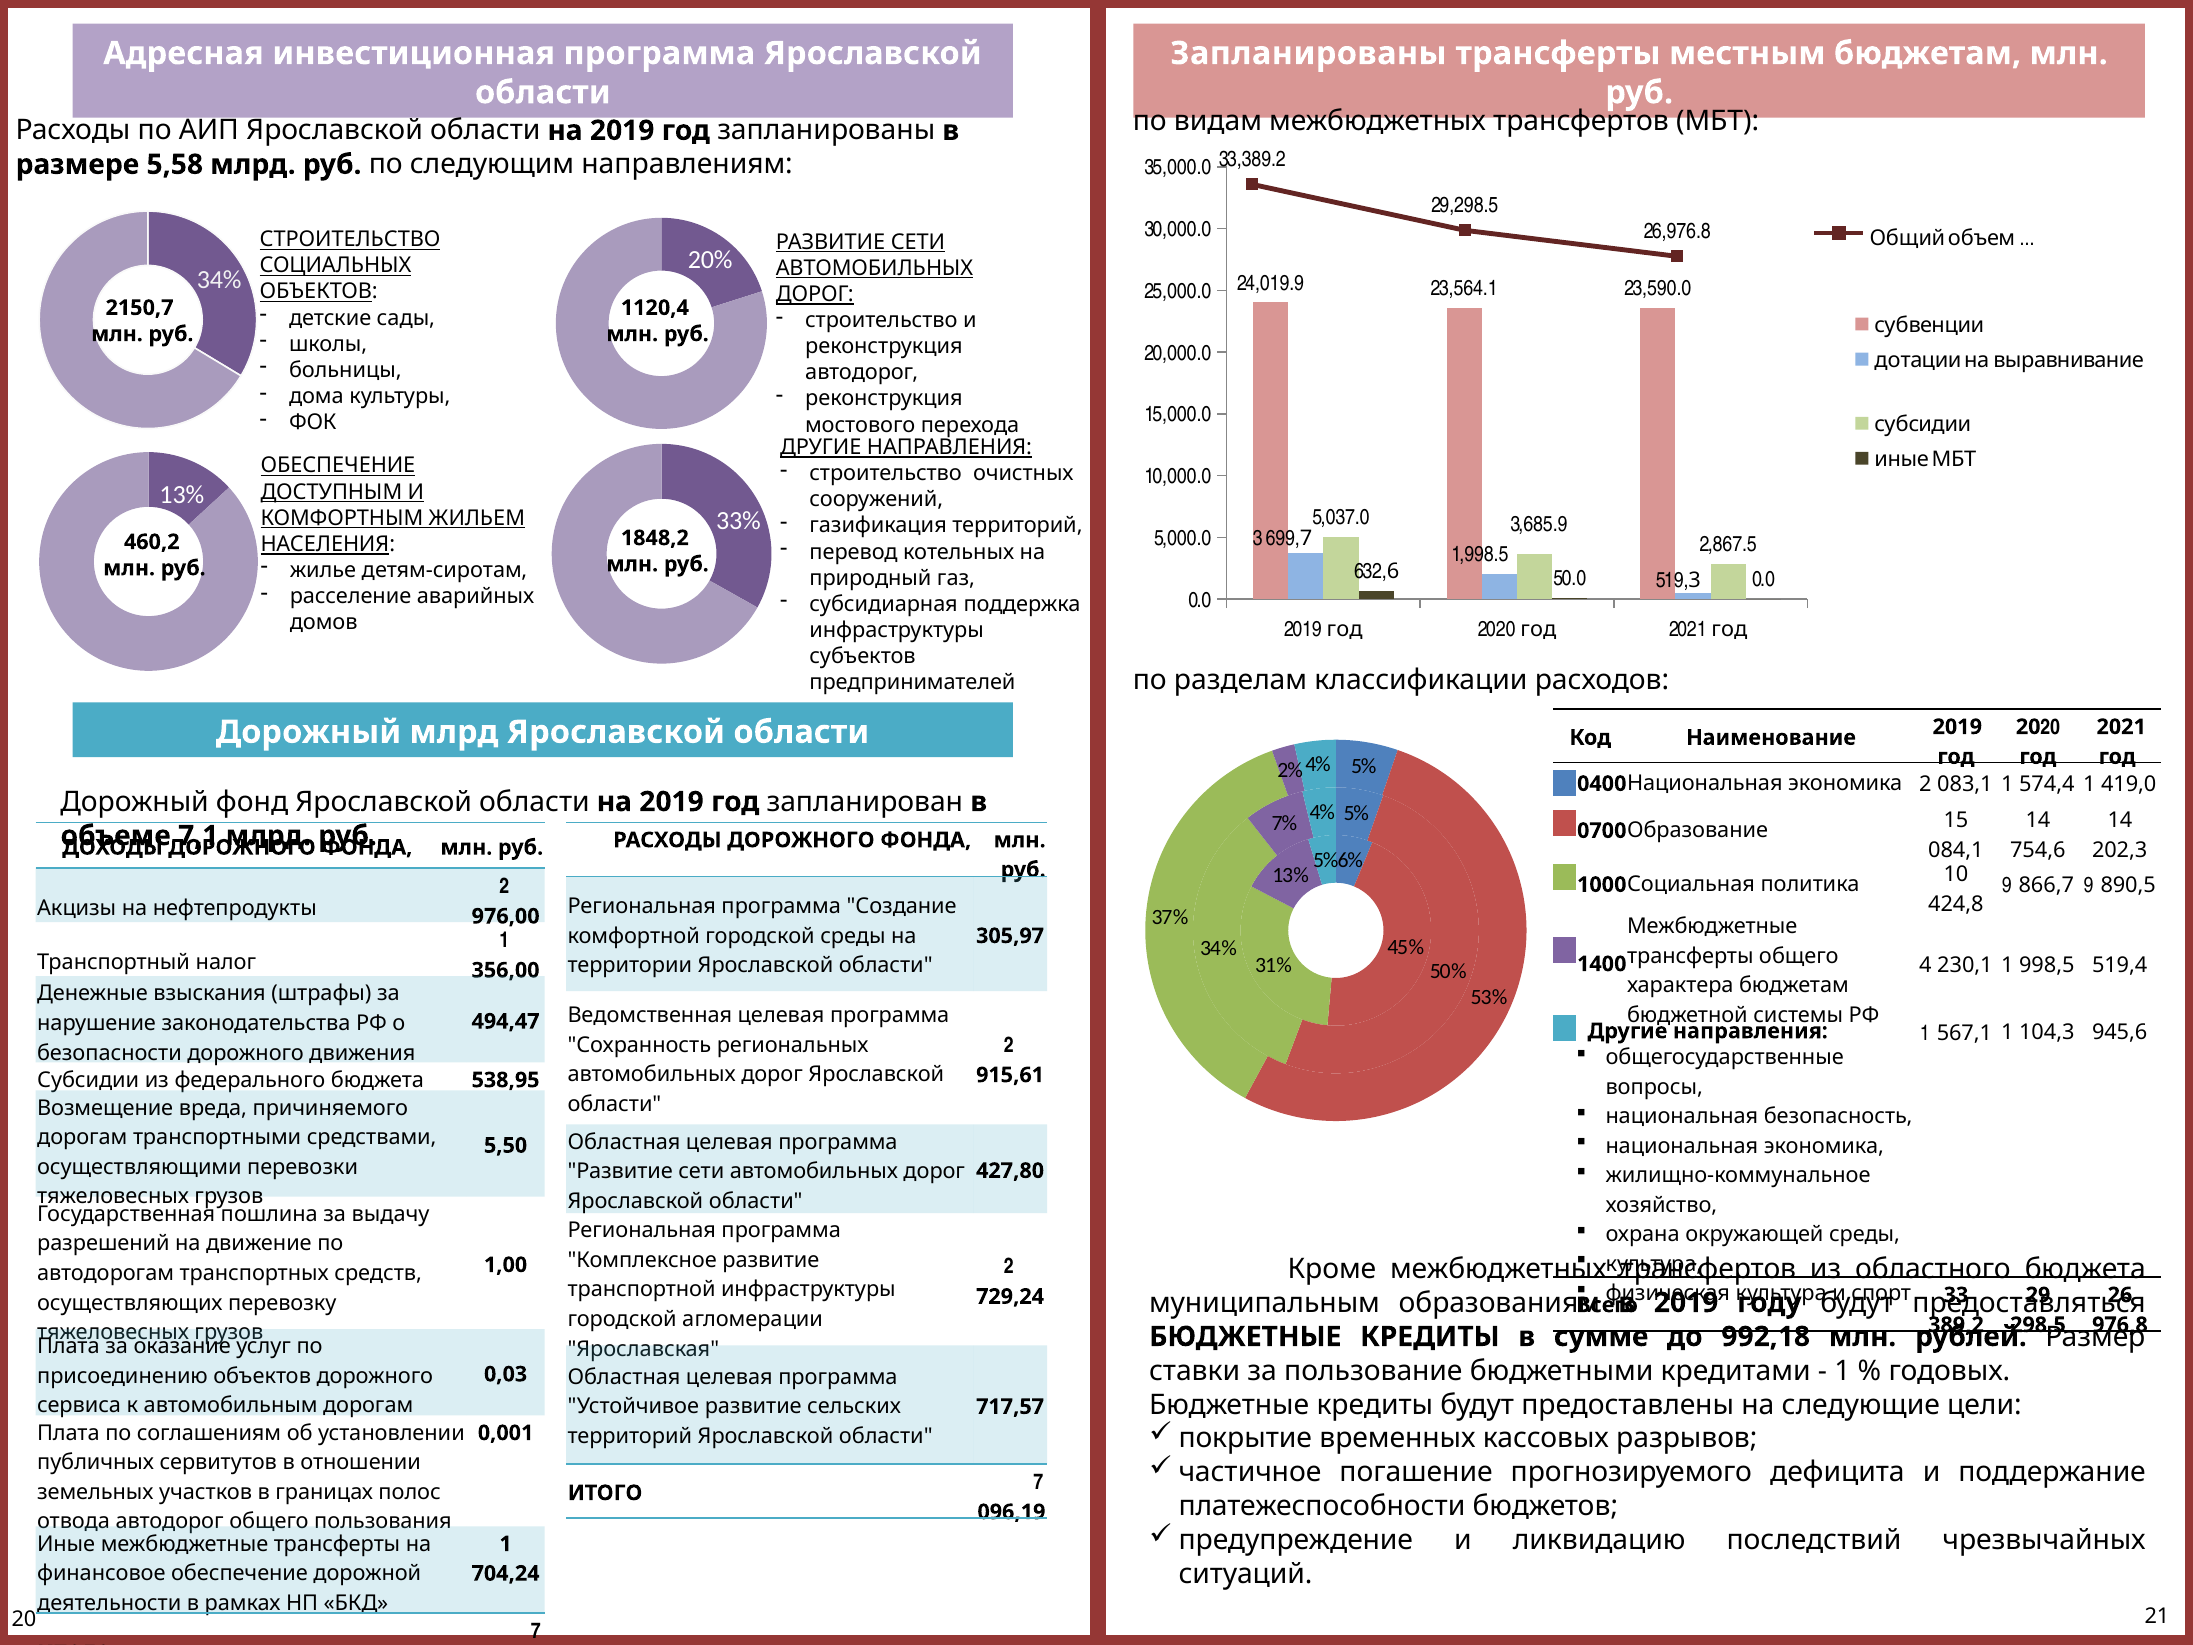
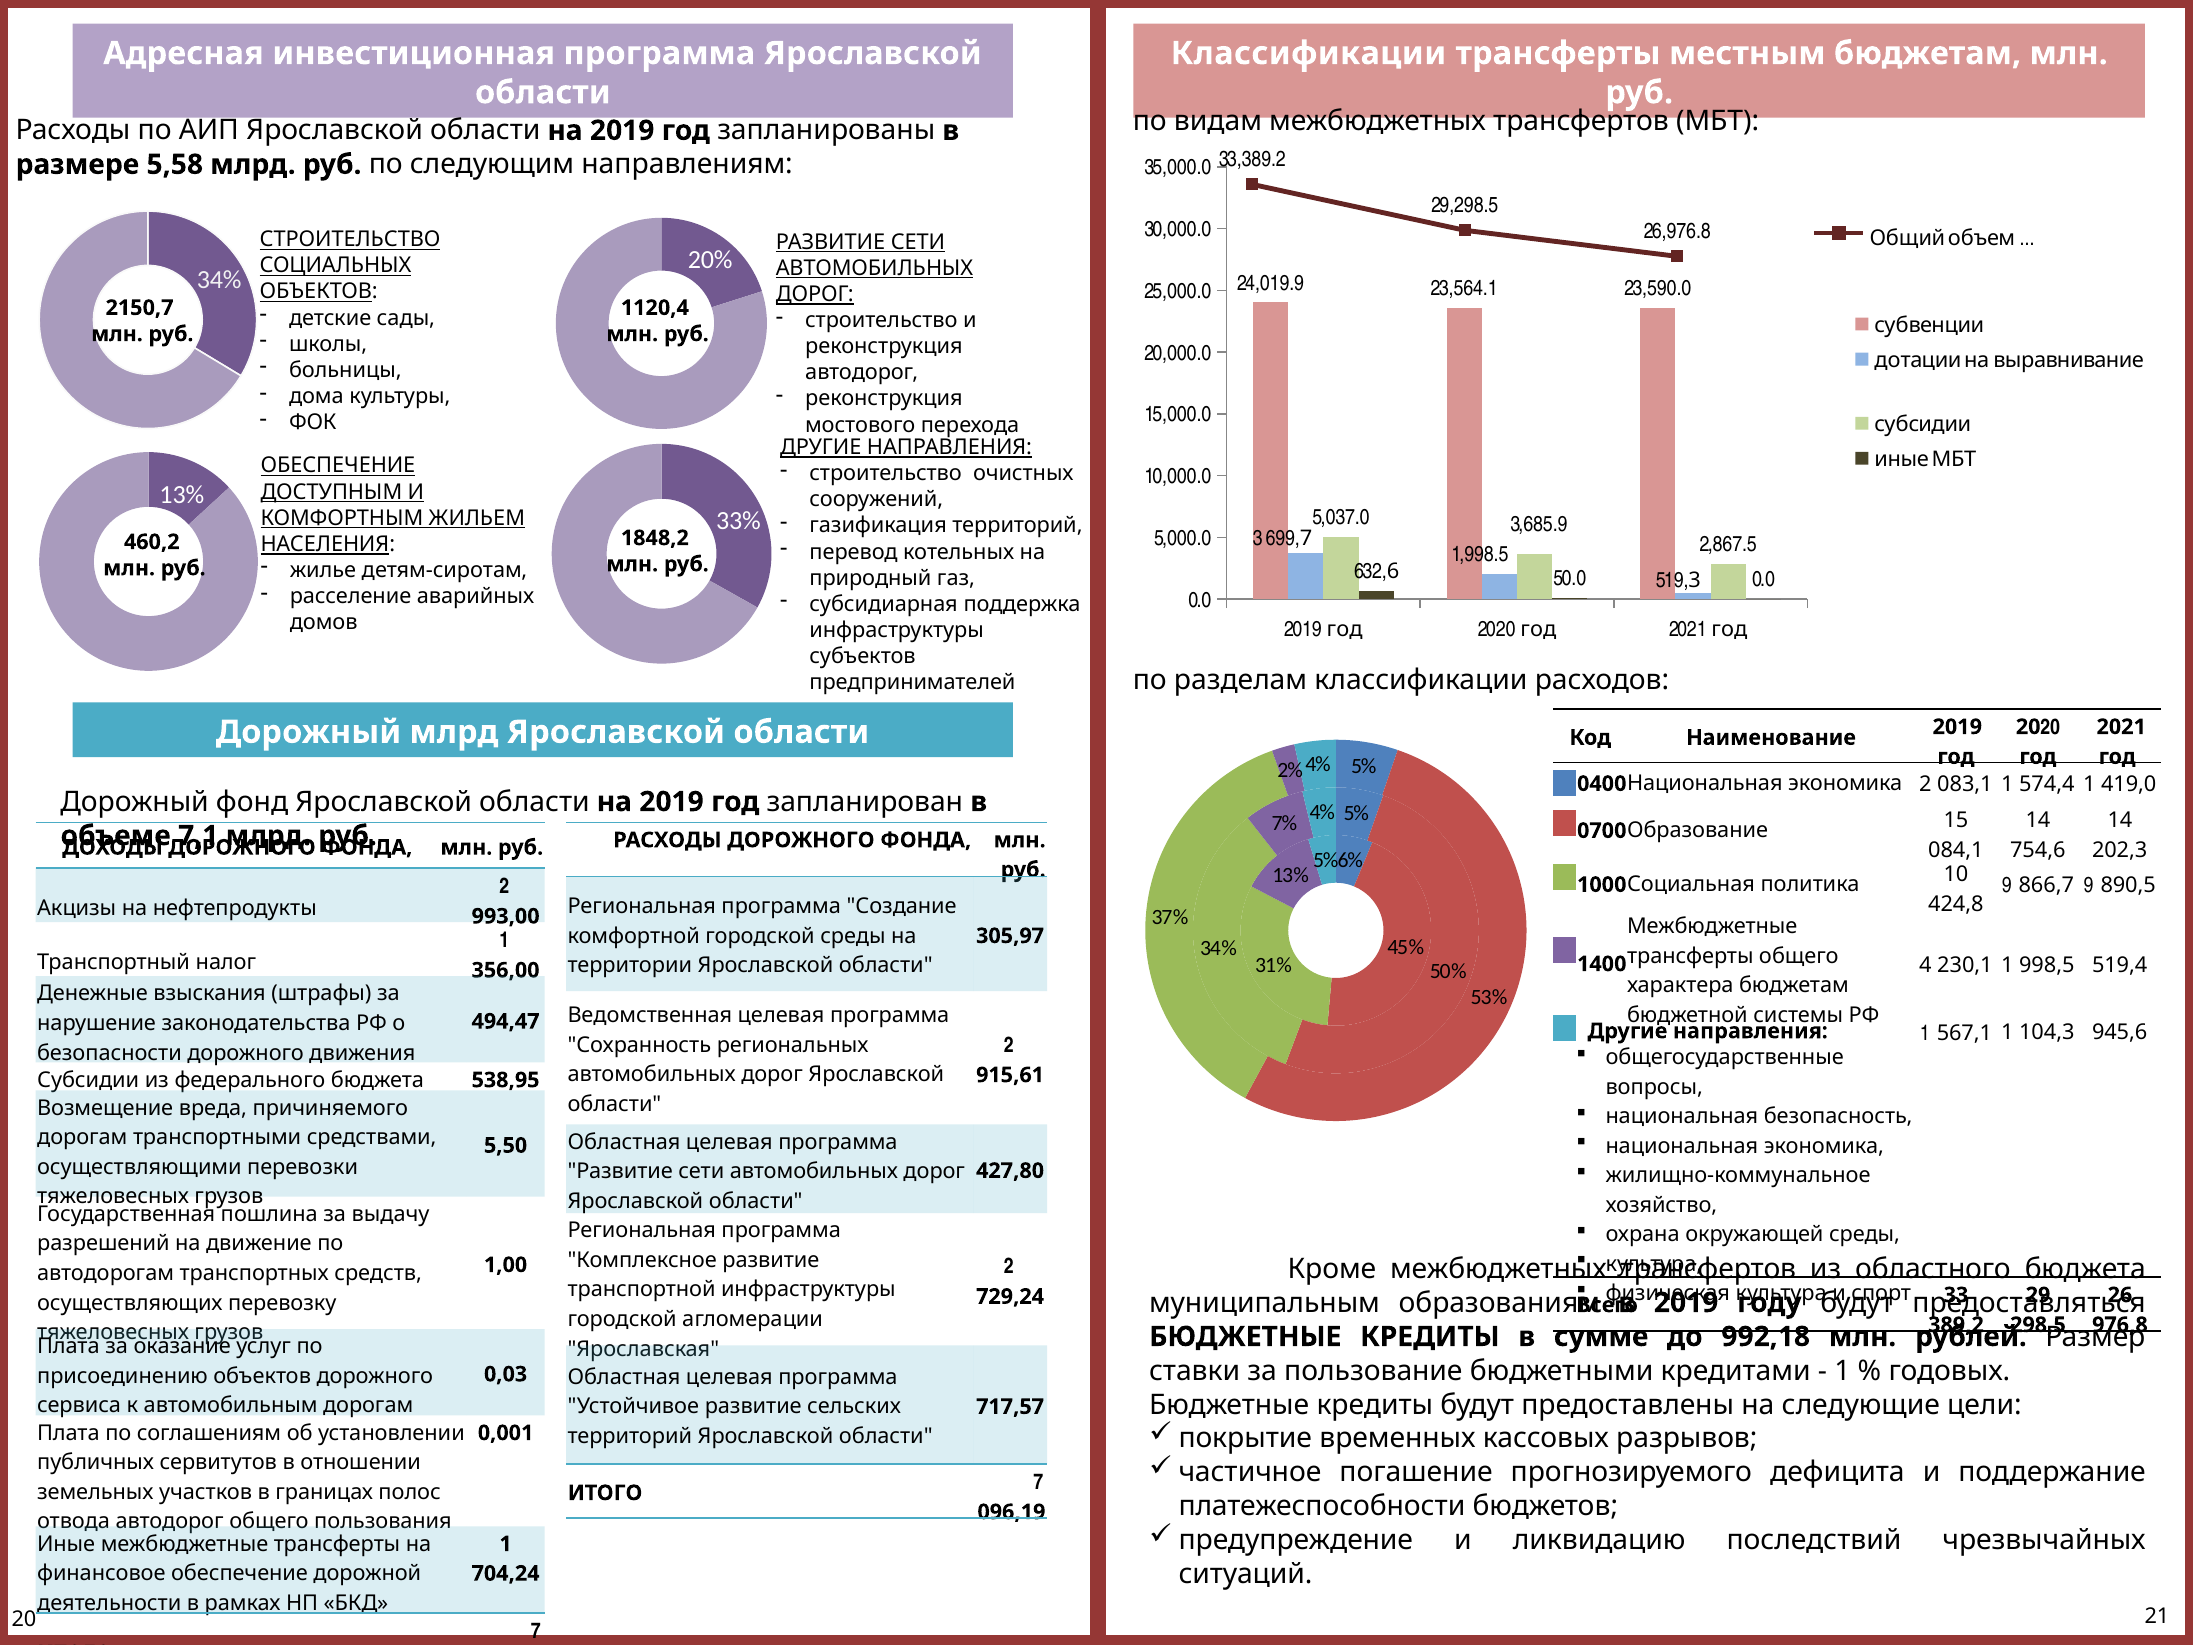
Запланированы at (1308, 53): Запланированы -> Классификации
976,00: 976,00 -> 993,00
